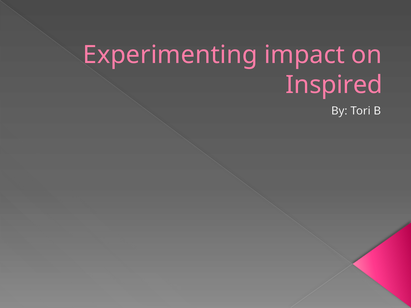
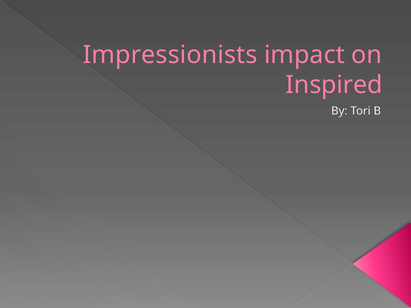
Experimenting: Experimenting -> Impressionists
